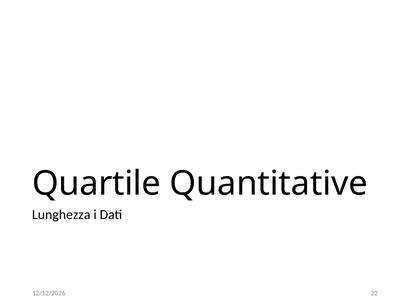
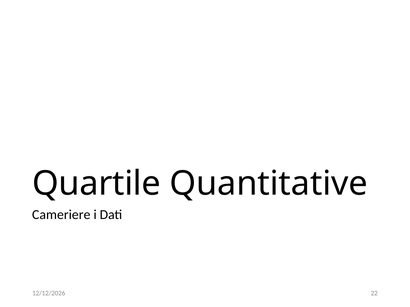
Lunghezza: Lunghezza -> Cameriere
